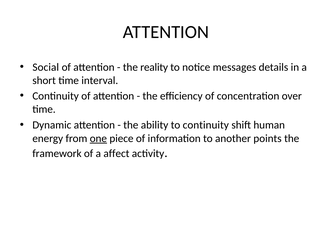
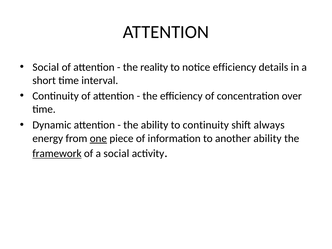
notice messages: messages -> efficiency
human: human -> always
another points: points -> ability
framework underline: none -> present
a affect: affect -> social
